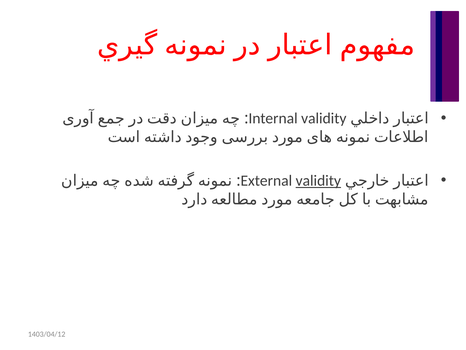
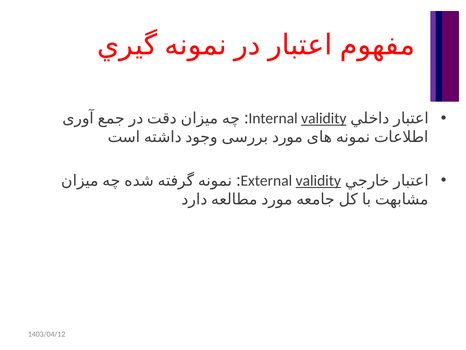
validity at (324, 118) underline: none -> present
